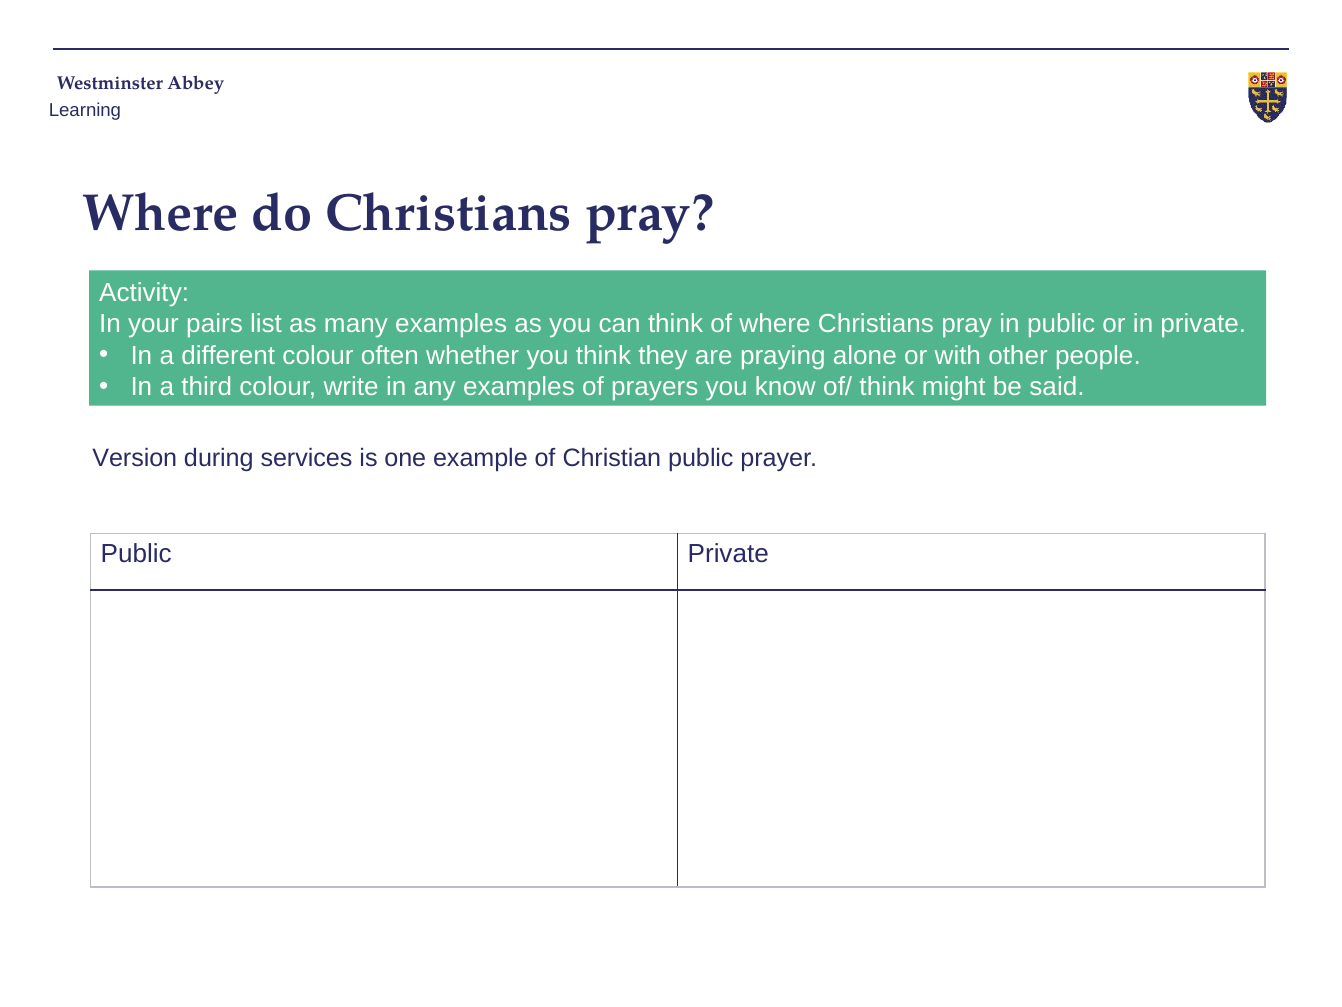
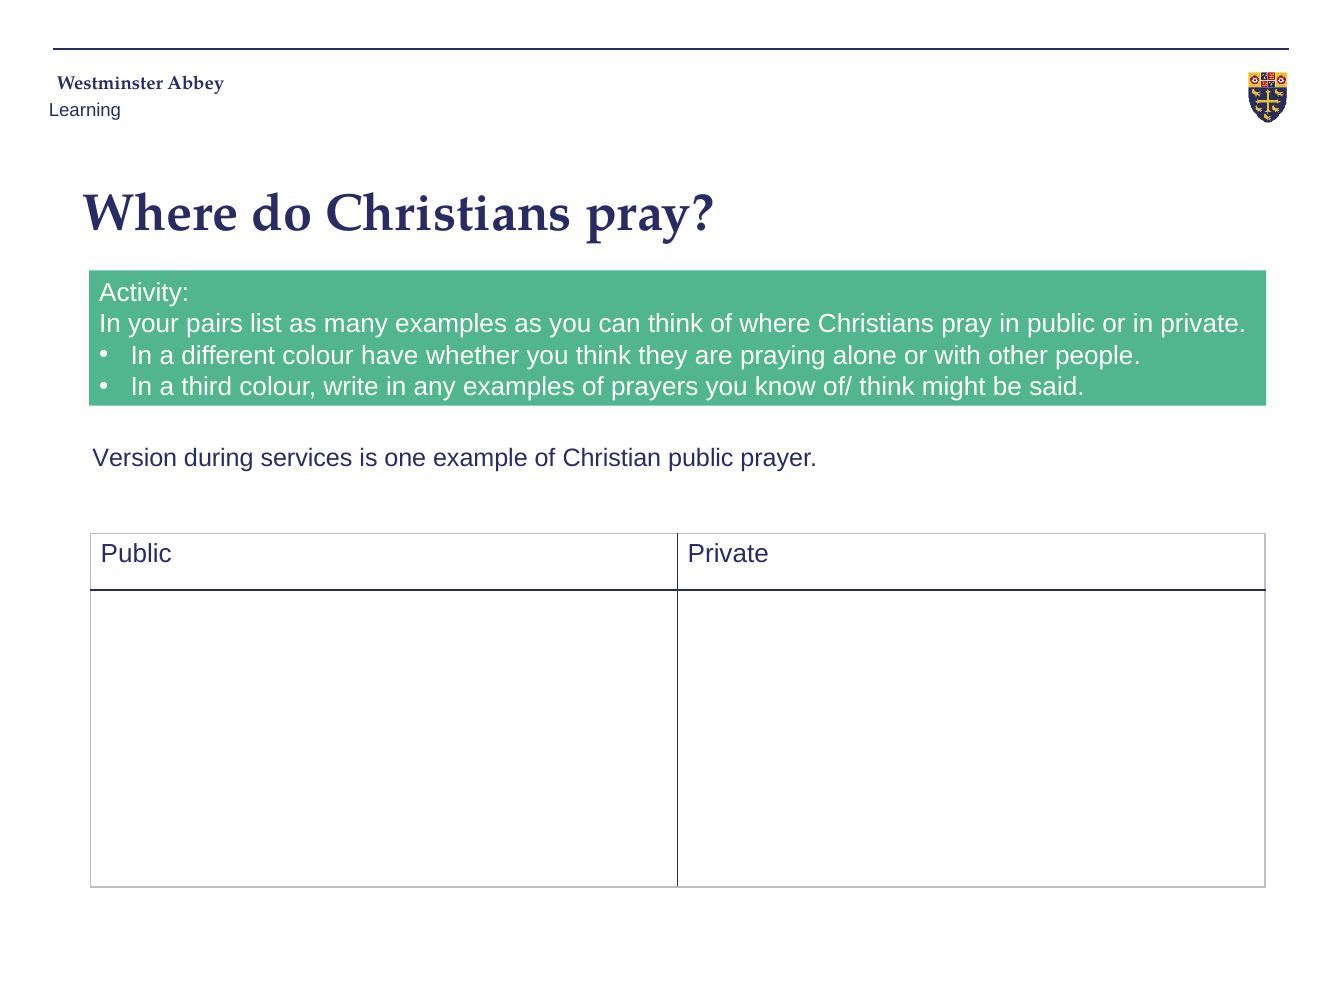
often: often -> have
